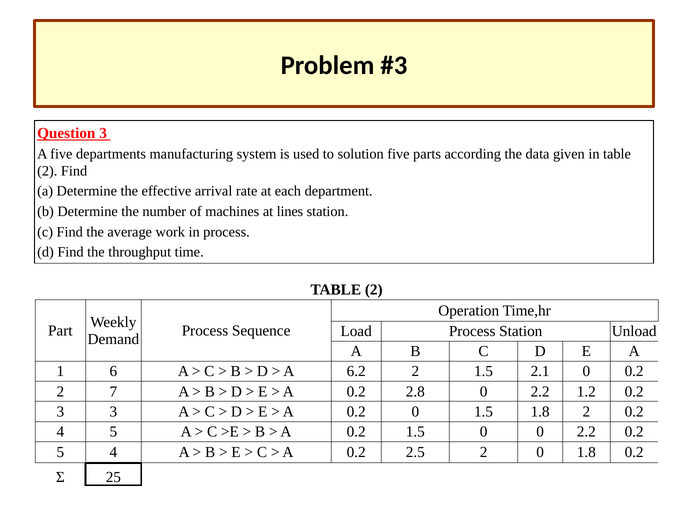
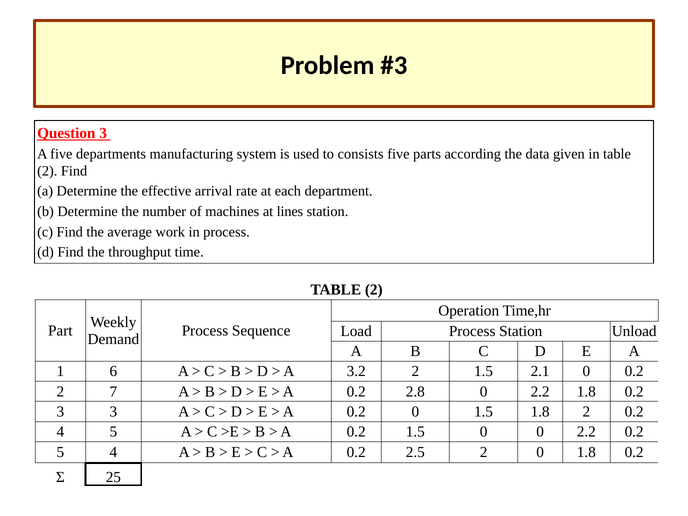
solution: solution -> consists
6.2: 6.2 -> 3.2
2.2 1.2: 1.2 -> 1.8
